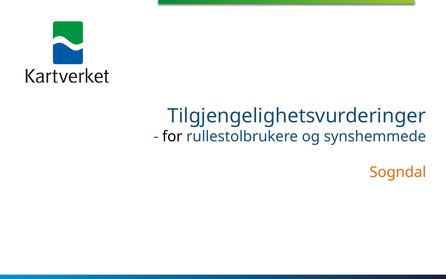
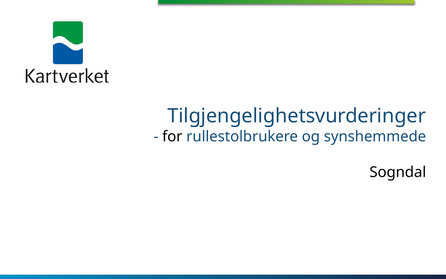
Sogndal colour: orange -> black
